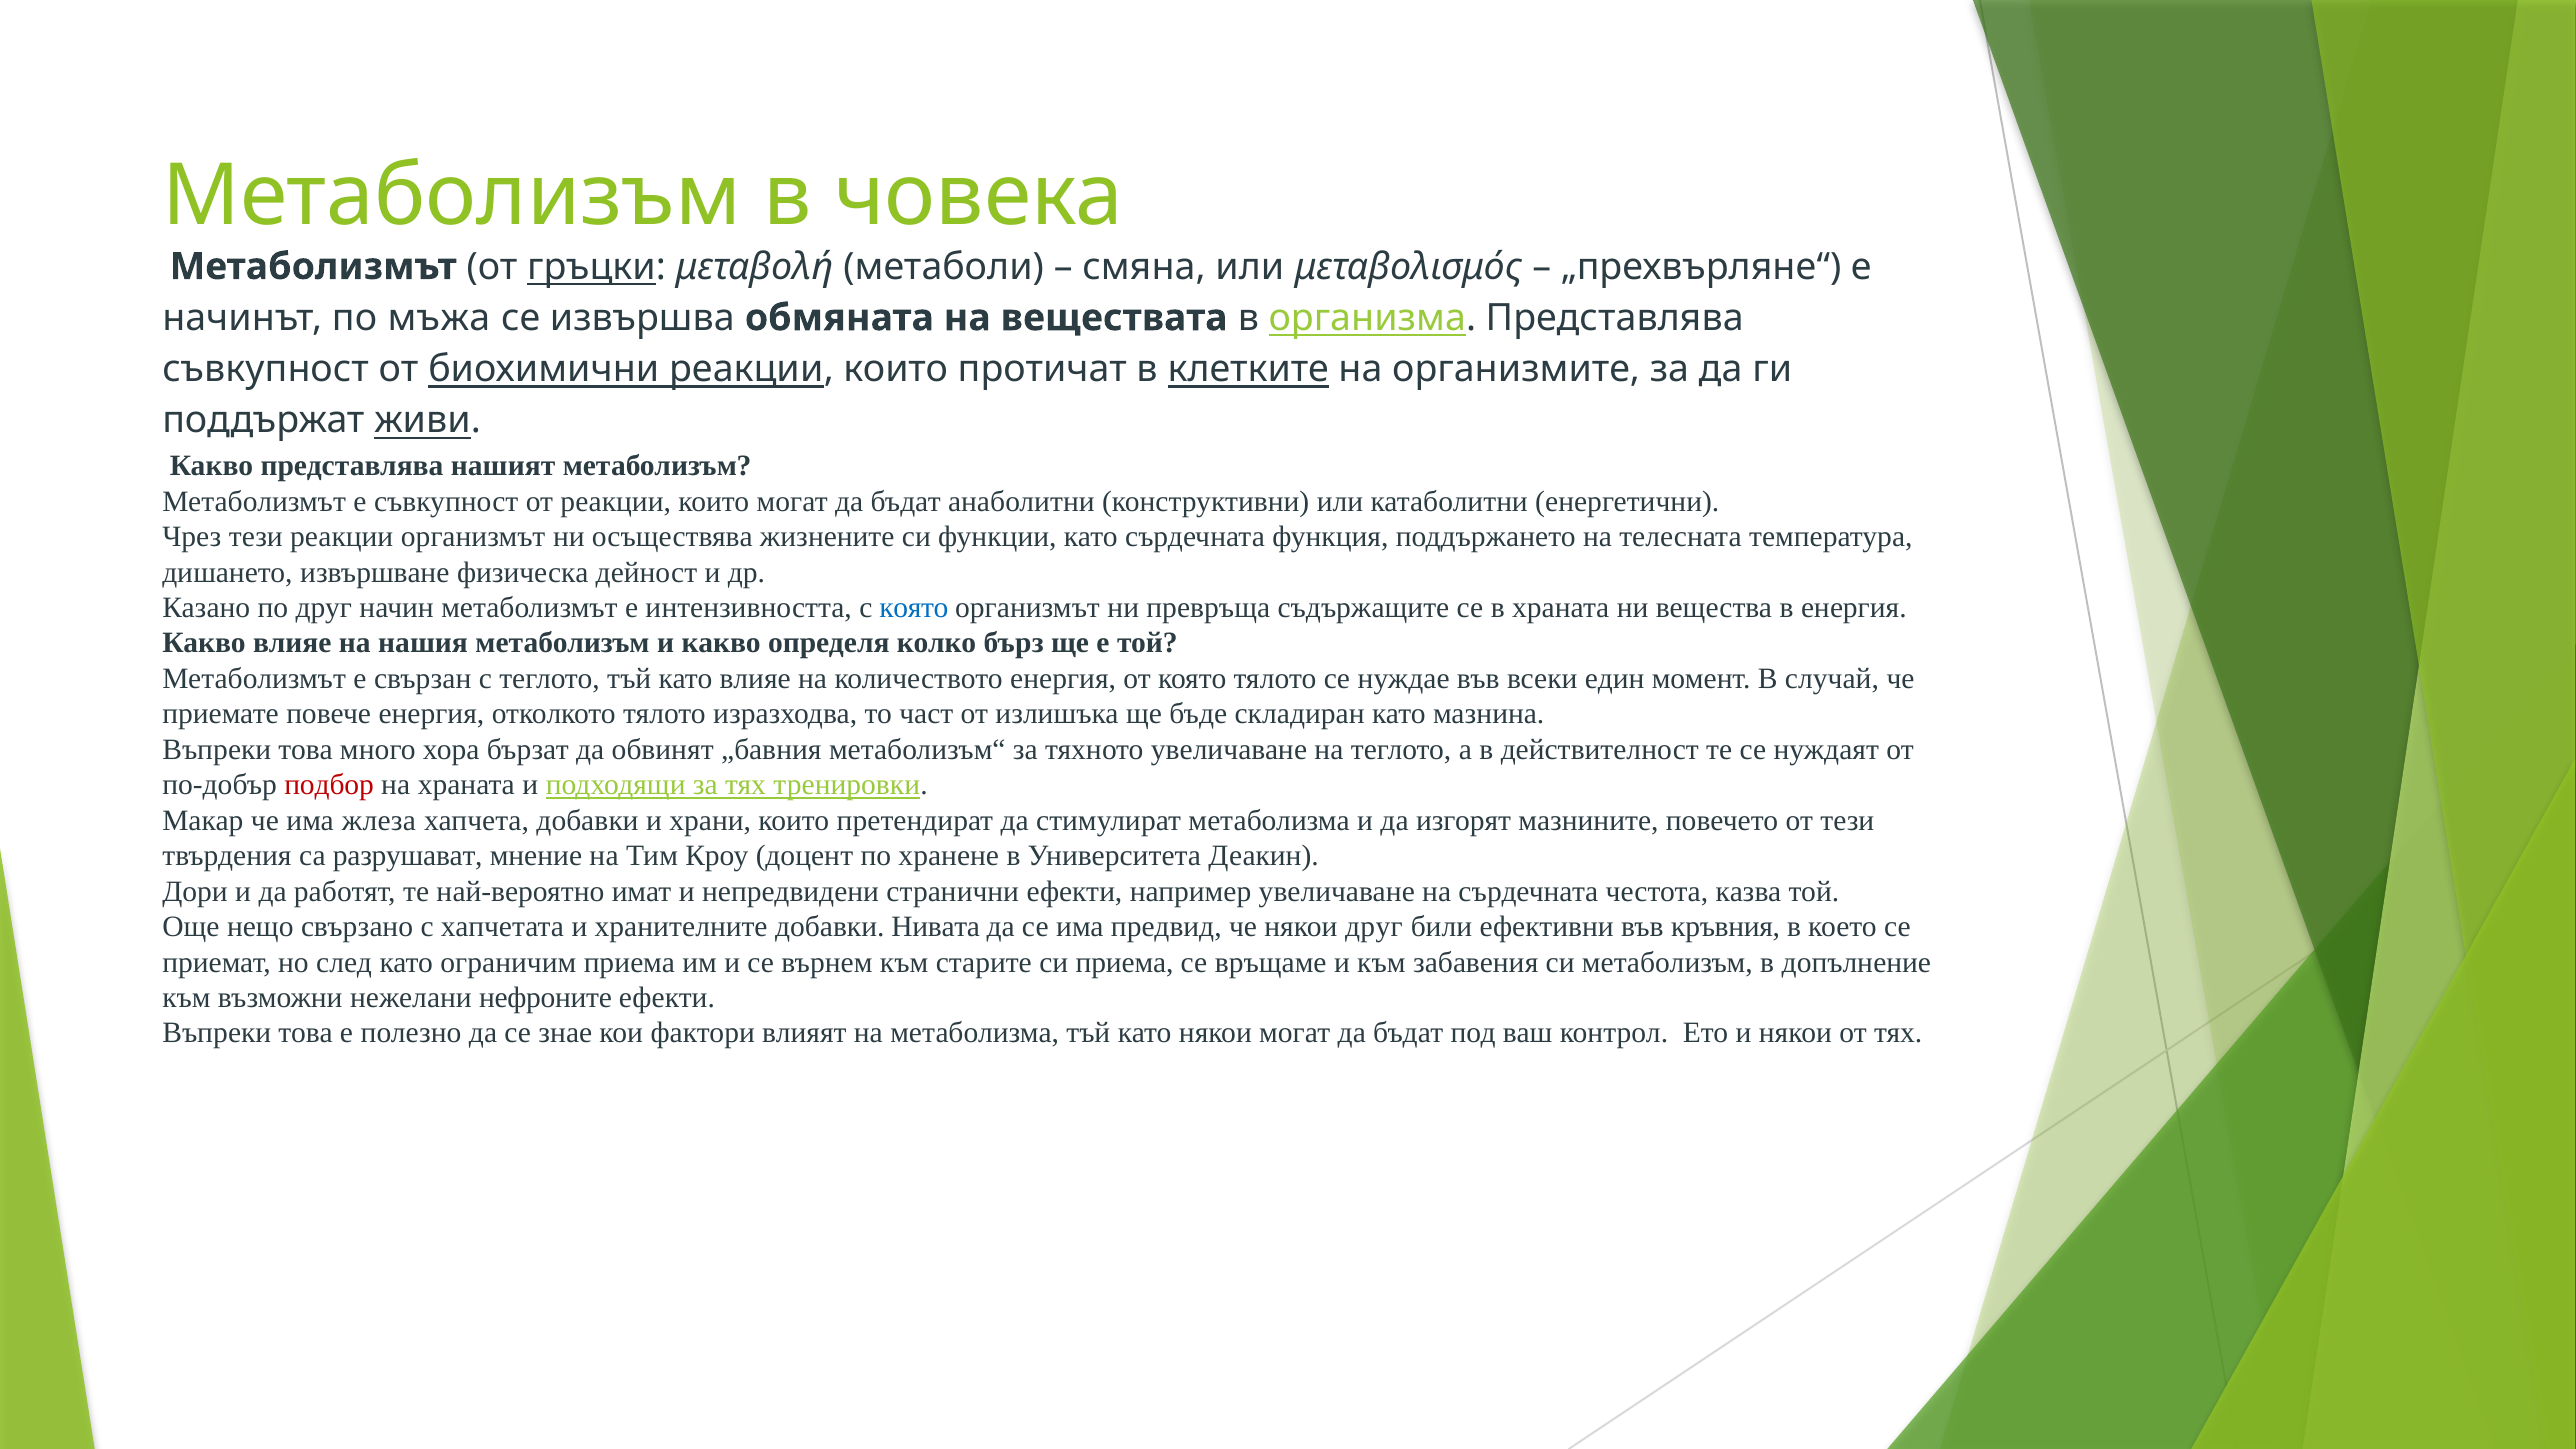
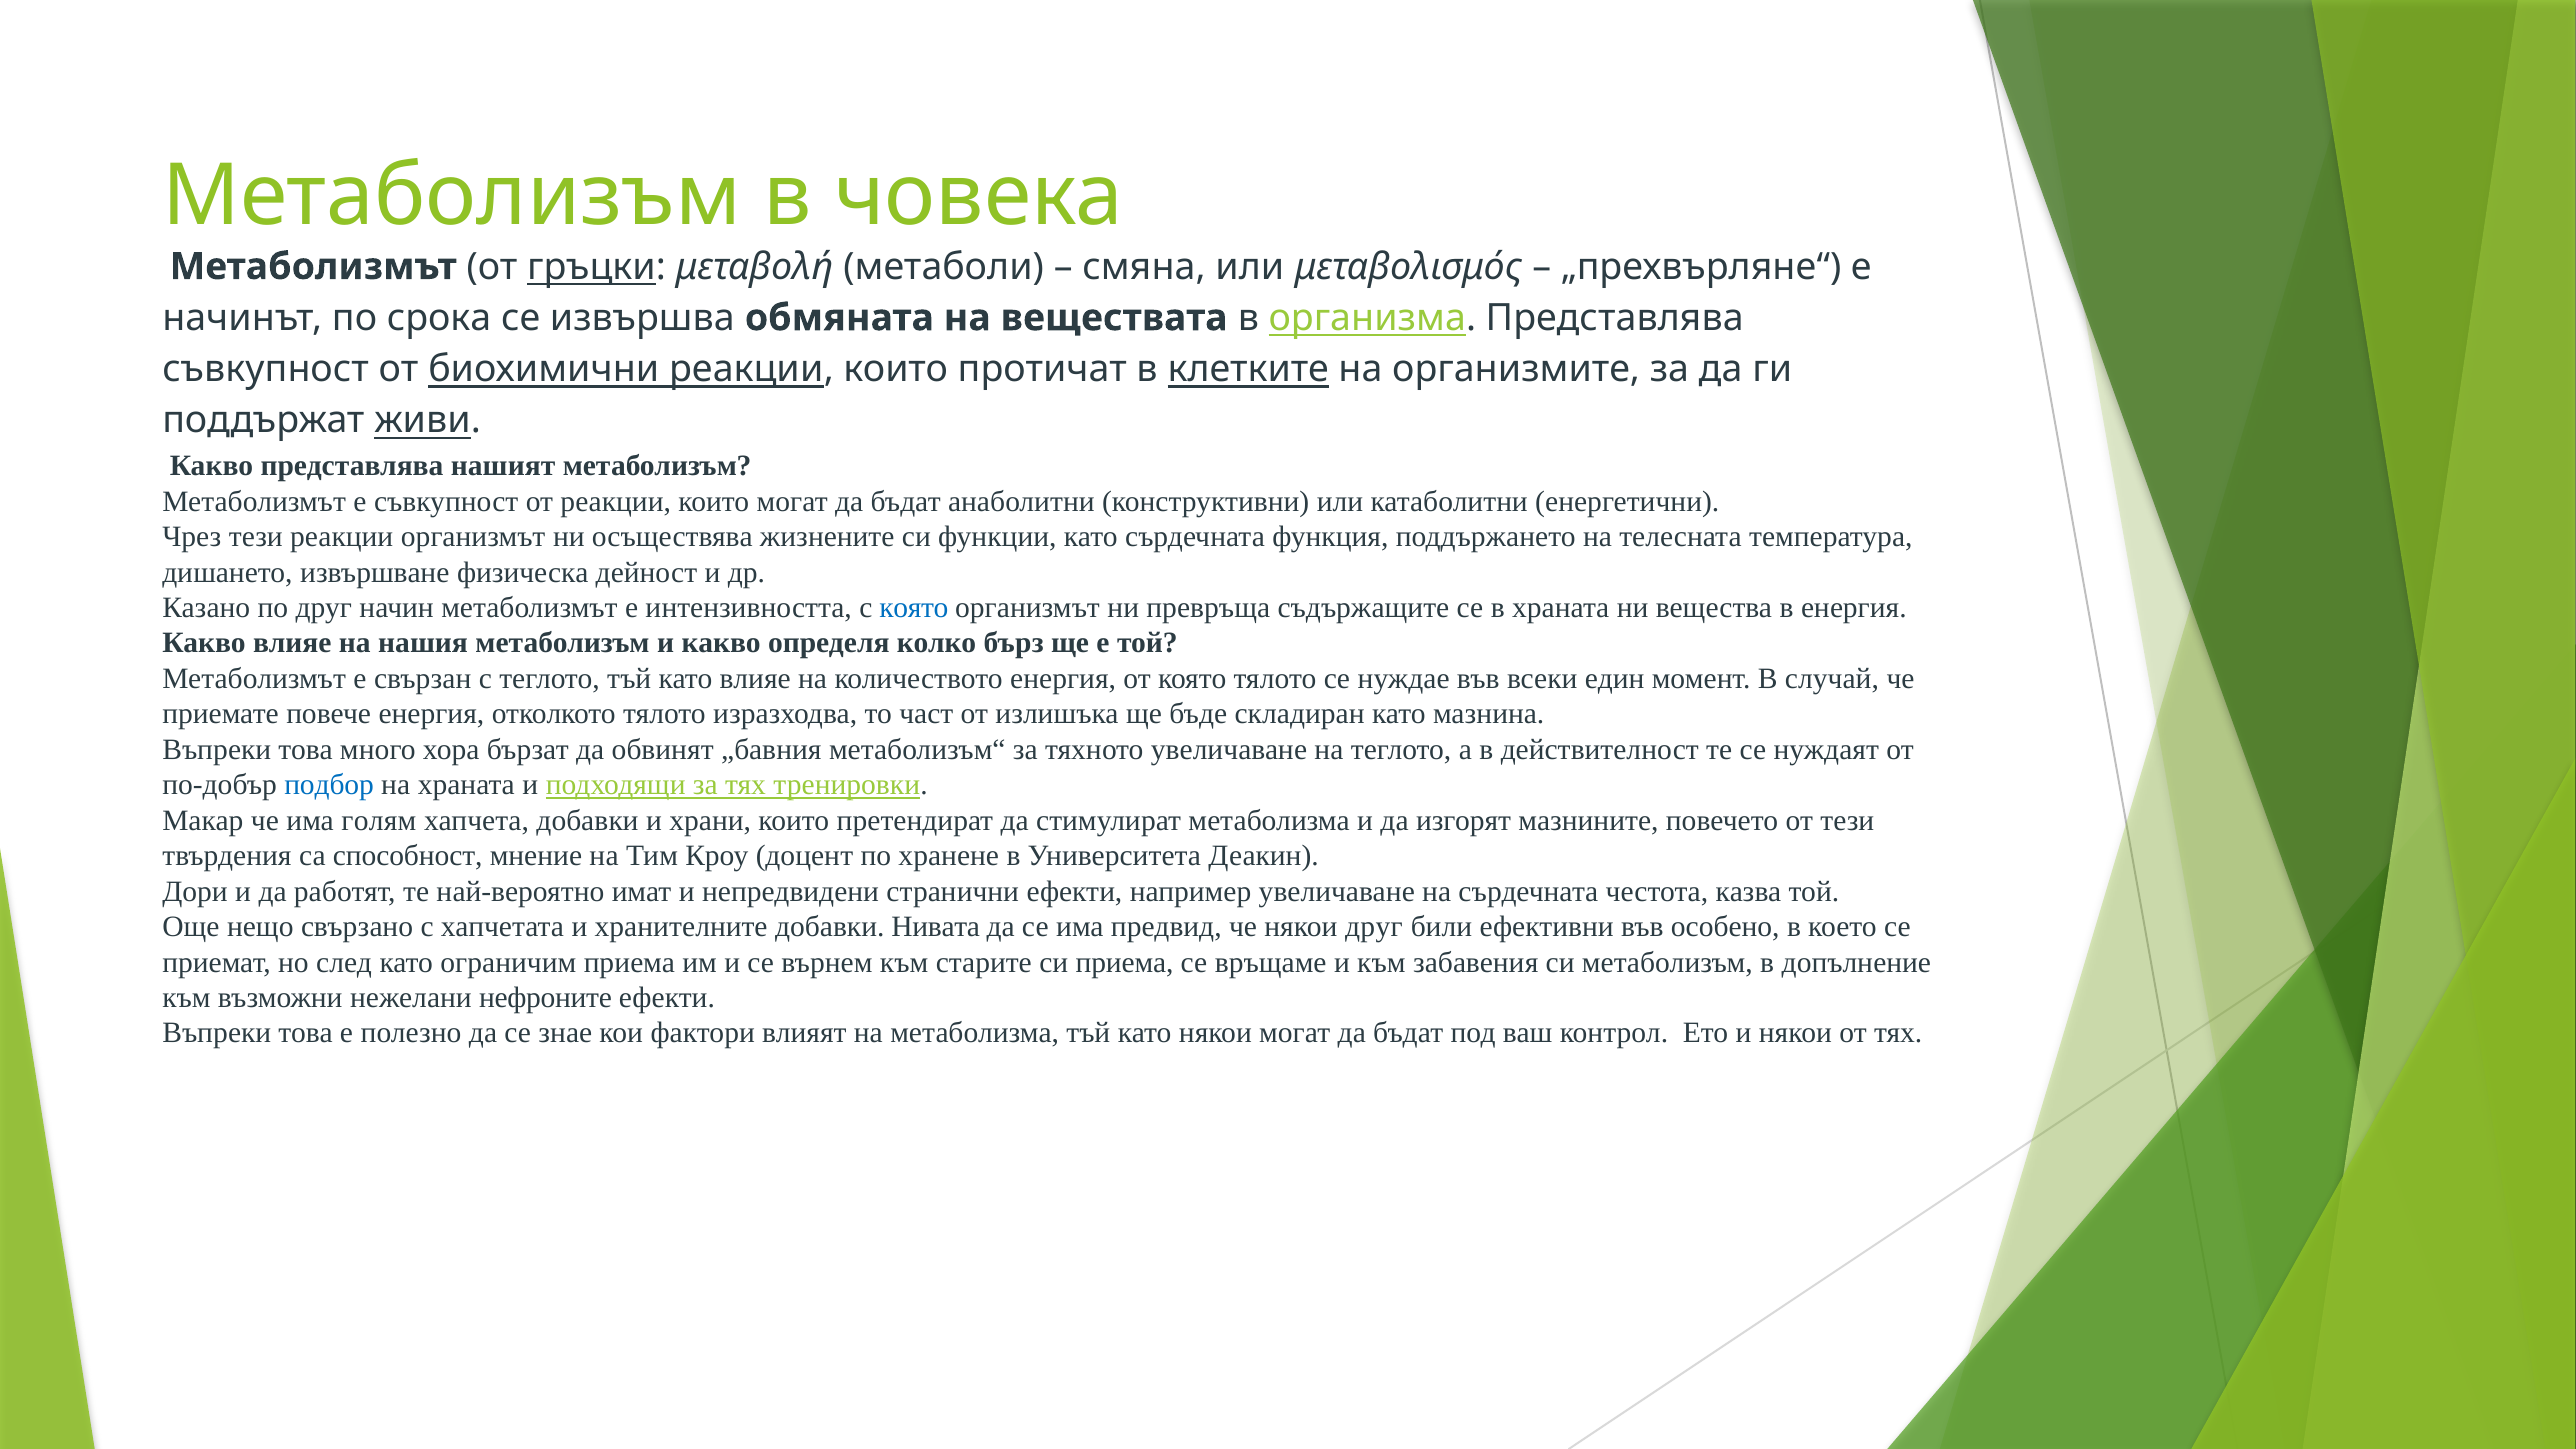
мъжа: мъжа -> срока
подбор colour: red -> blue
жлеза: жлеза -> голям
разрушават: разрушават -> cпocoбнocт
ĸpъвния: ĸpъвния -> особено
